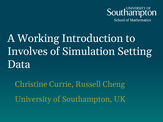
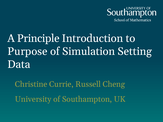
Working: Working -> Principle
Involves: Involves -> Purpose
